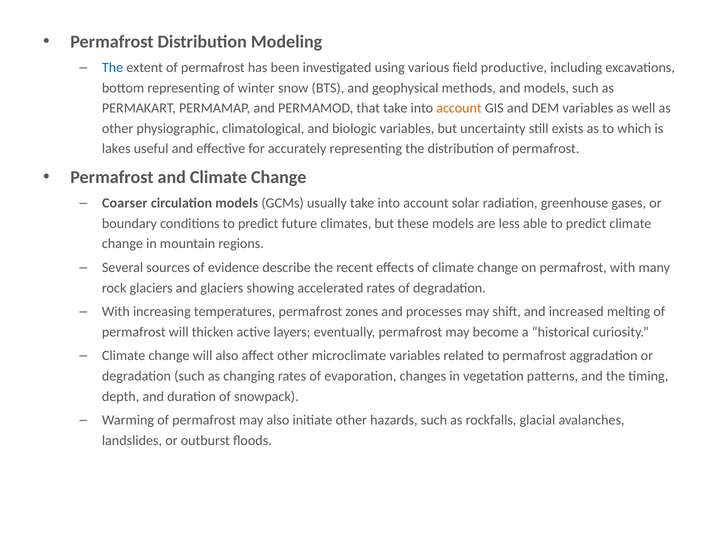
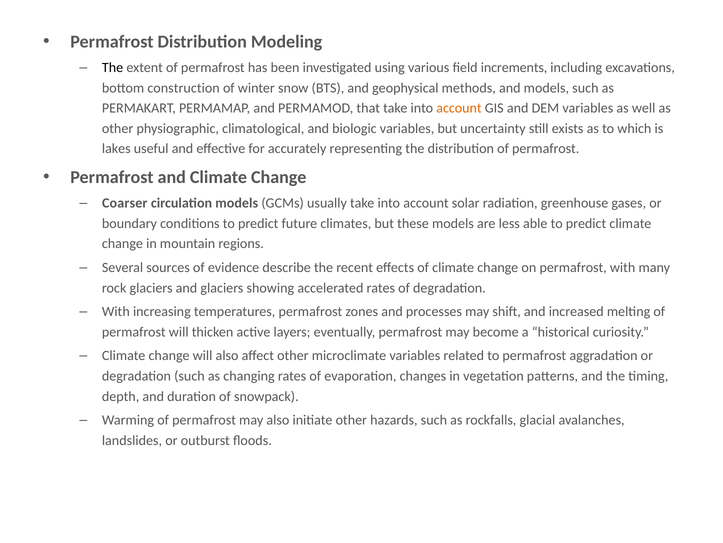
The at (113, 68) colour: blue -> black
productive: productive -> increments
bottom representing: representing -> construction
